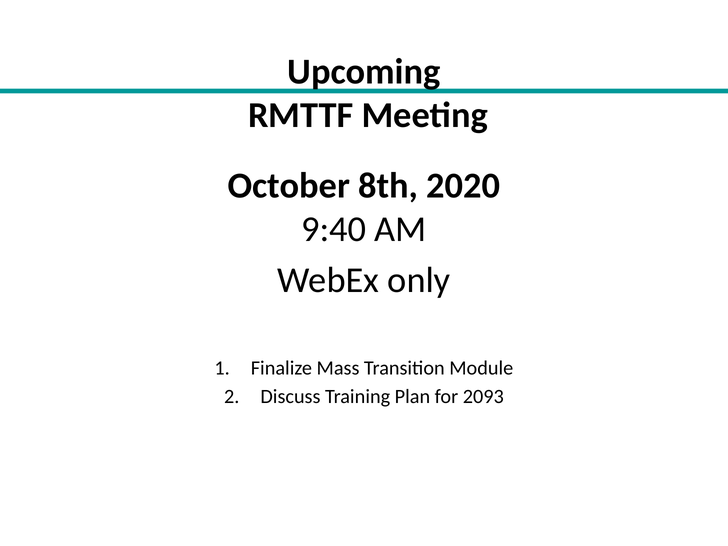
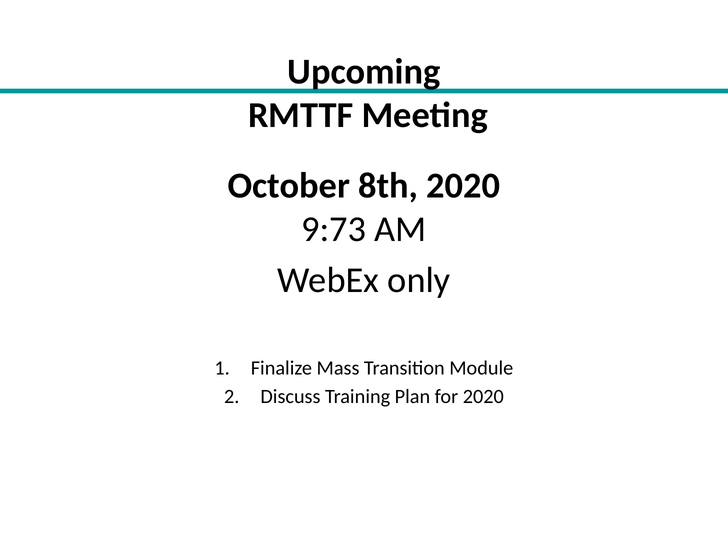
9:40: 9:40 -> 9:73
for 2093: 2093 -> 2020
